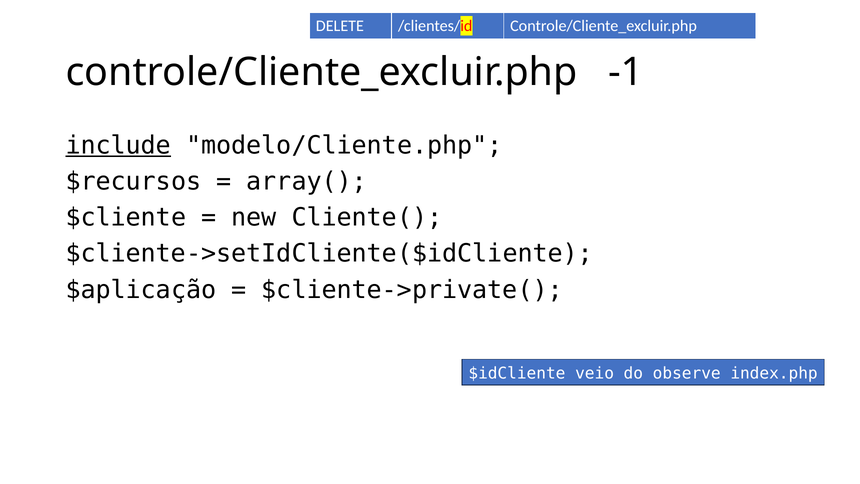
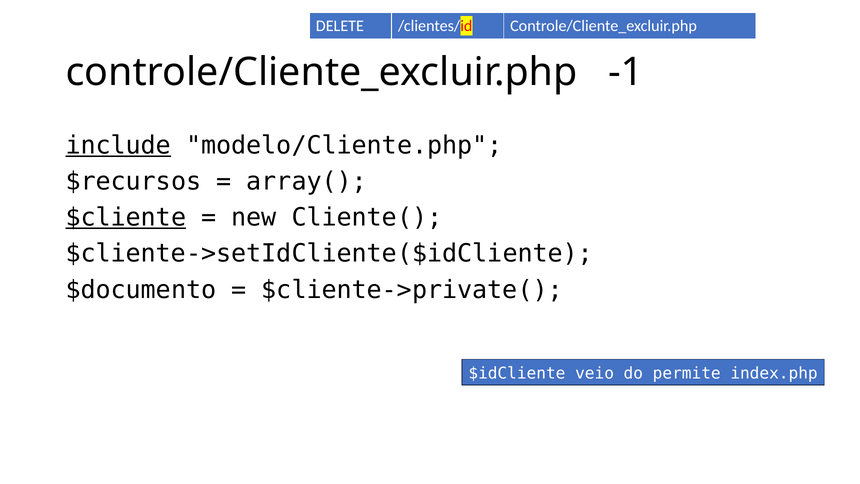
$cliente underline: none -> present
$aplicação: $aplicação -> $documento
observe: observe -> permite
